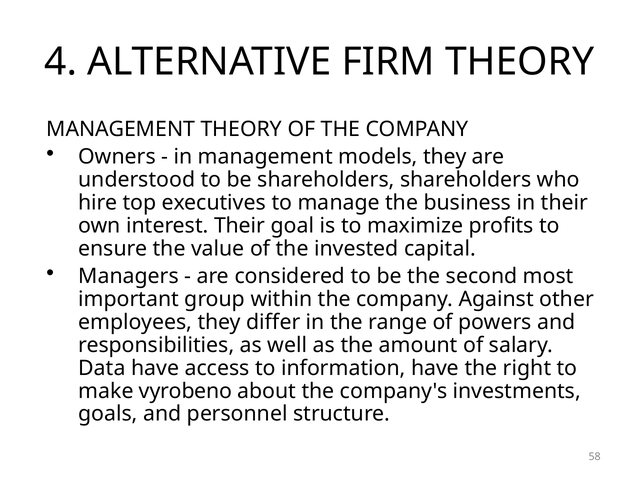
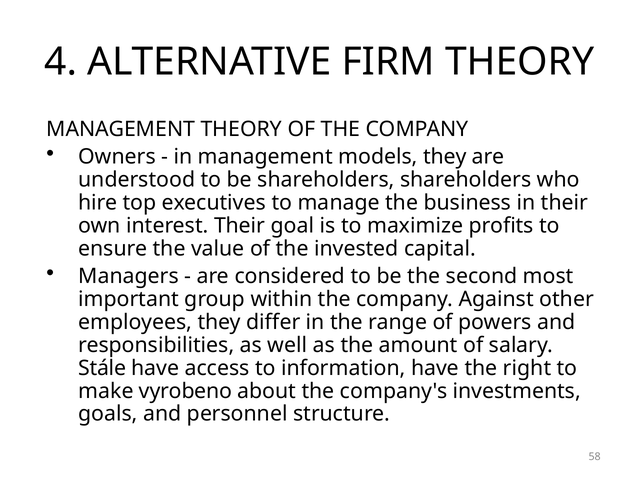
Data: Data -> Stále
